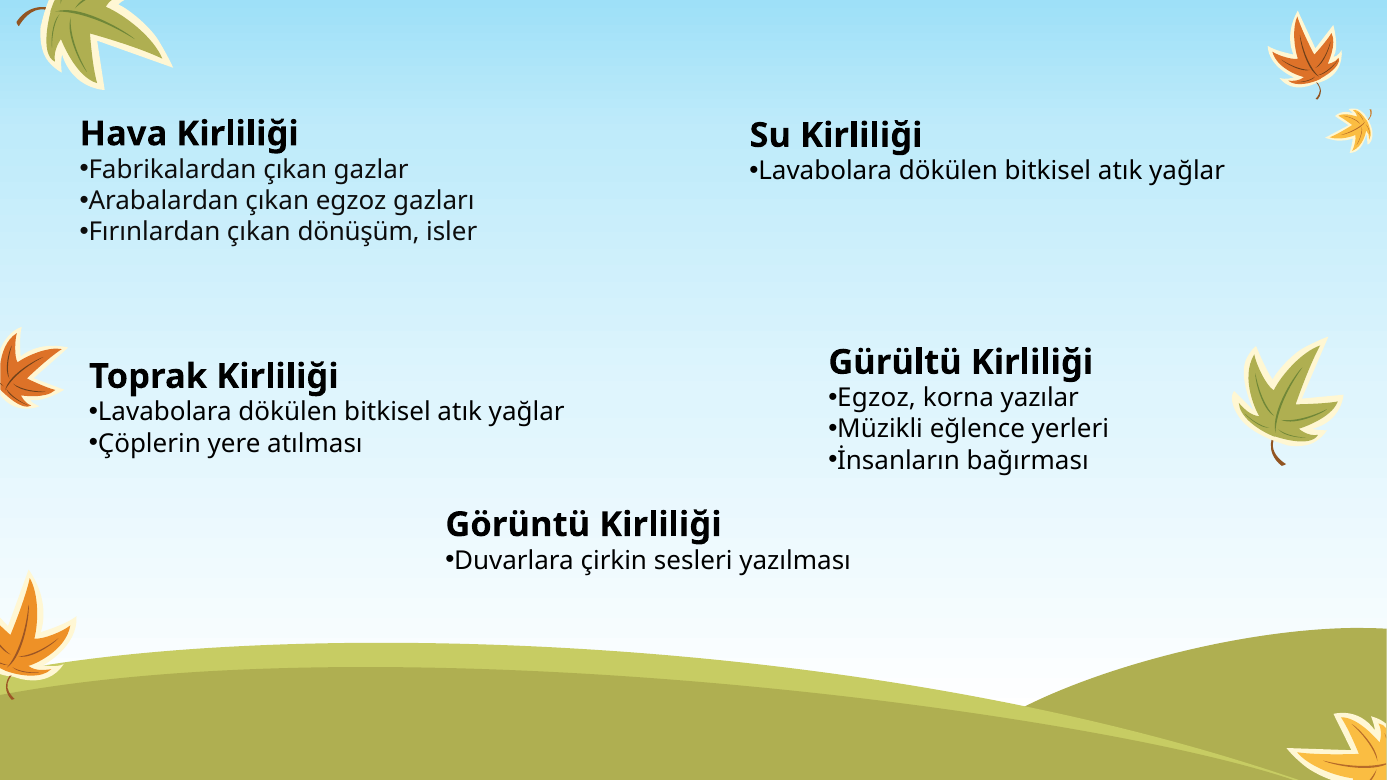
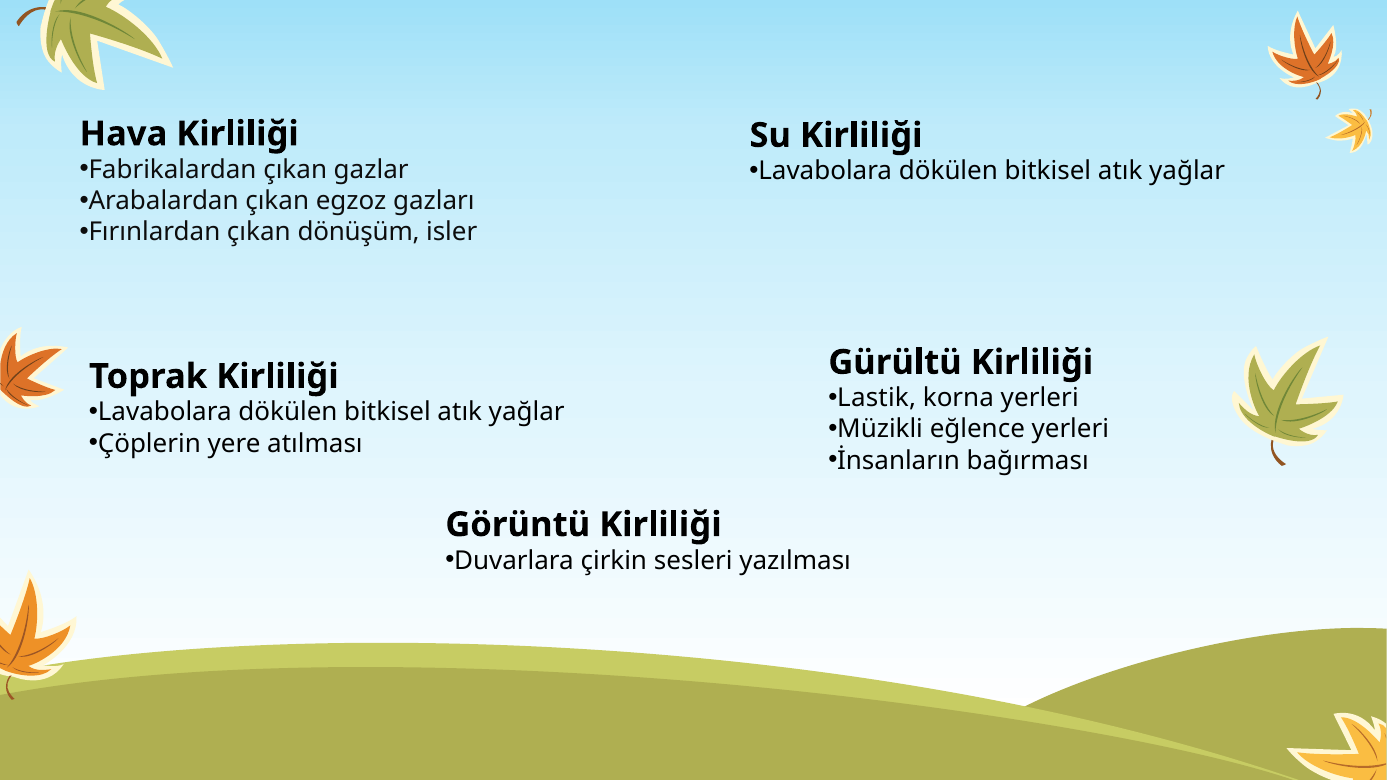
Egzoz at (877, 398): Egzoz -> Lastik
korna yazılar: yazılar -> yerleri
